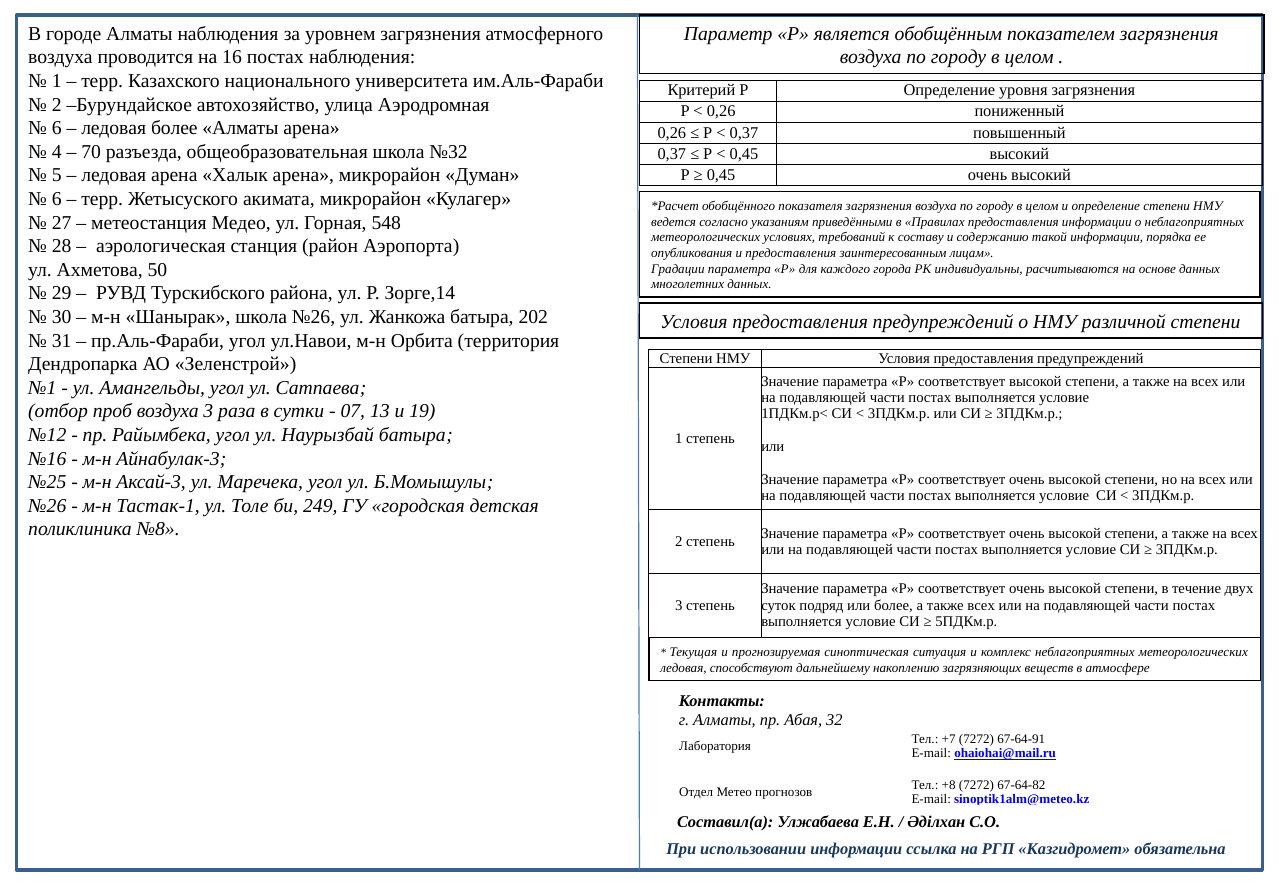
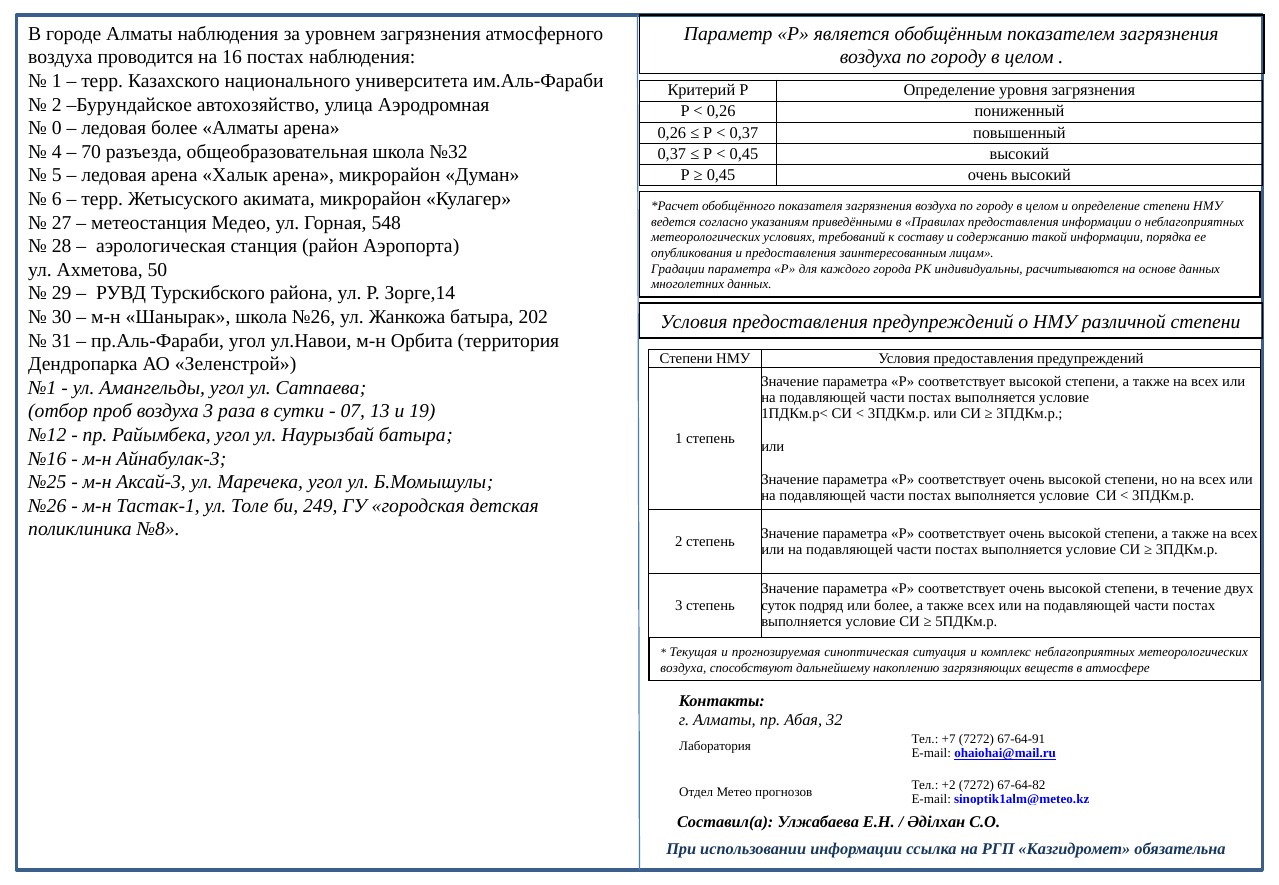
6 at (57, 128): 6 -> 0
ледовая at (683, 668): ледовая -> воздуха
+8: +8 -> +2
